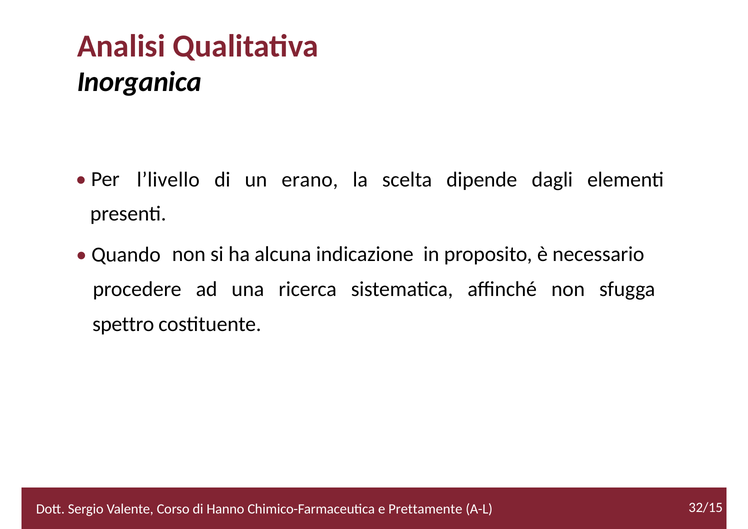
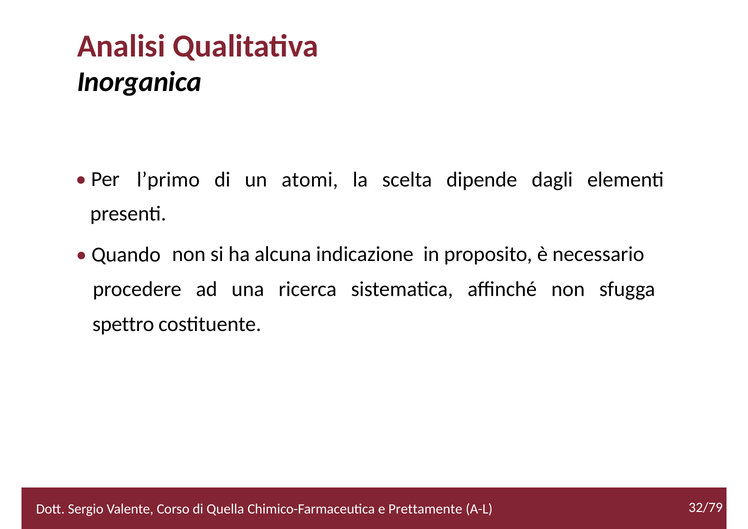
l’livello: l’livello -> l’primo
erano: erano -> atomi
32/15: 32/15 -> 32/79
Hanno: Hanno -> Quella
